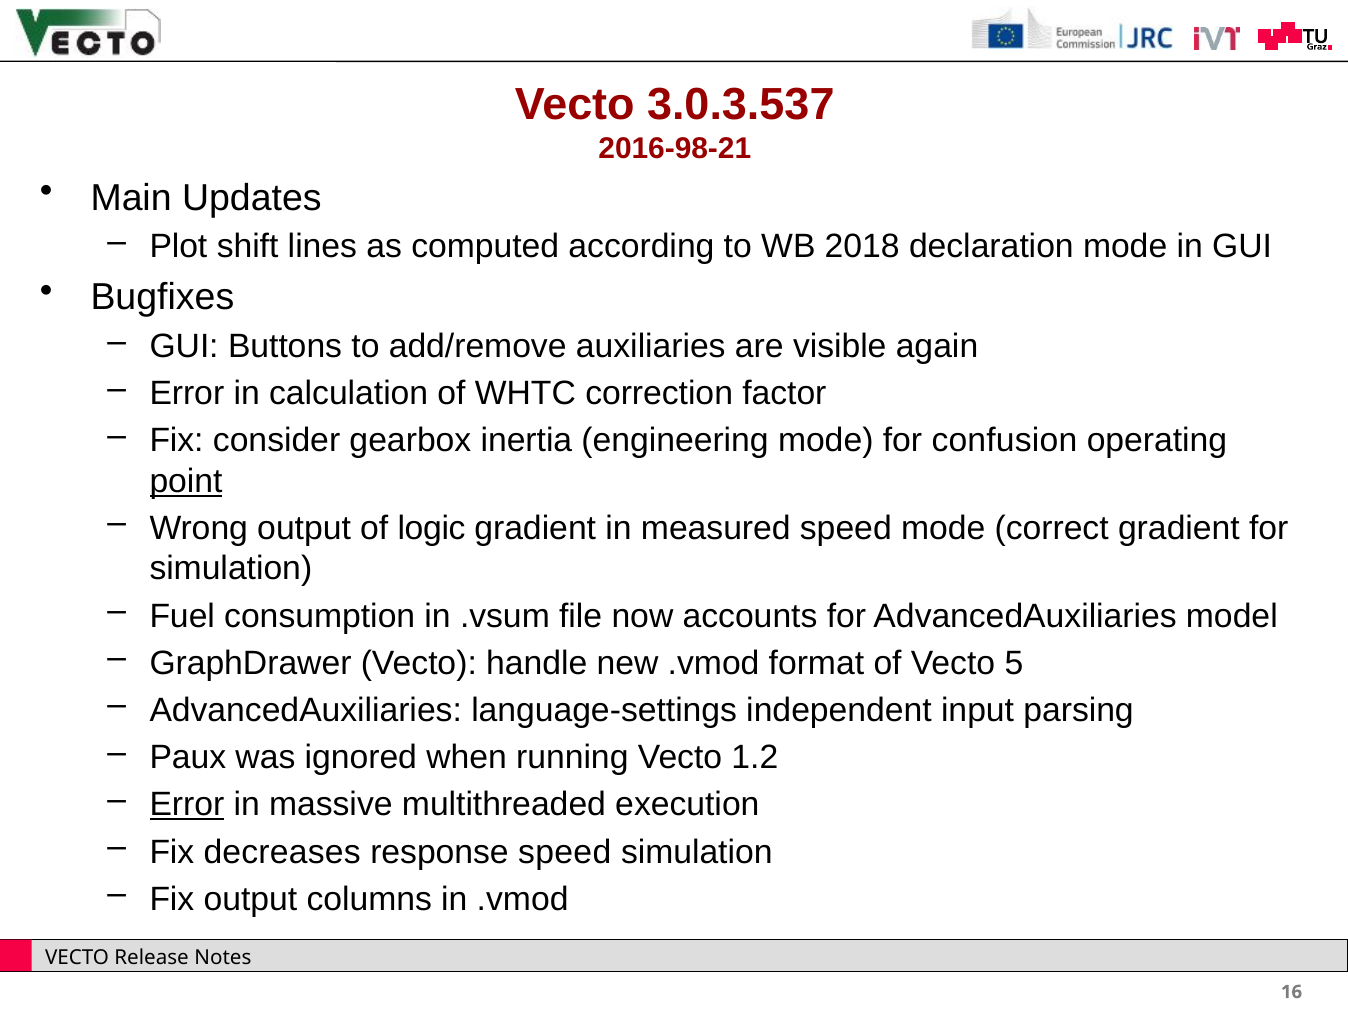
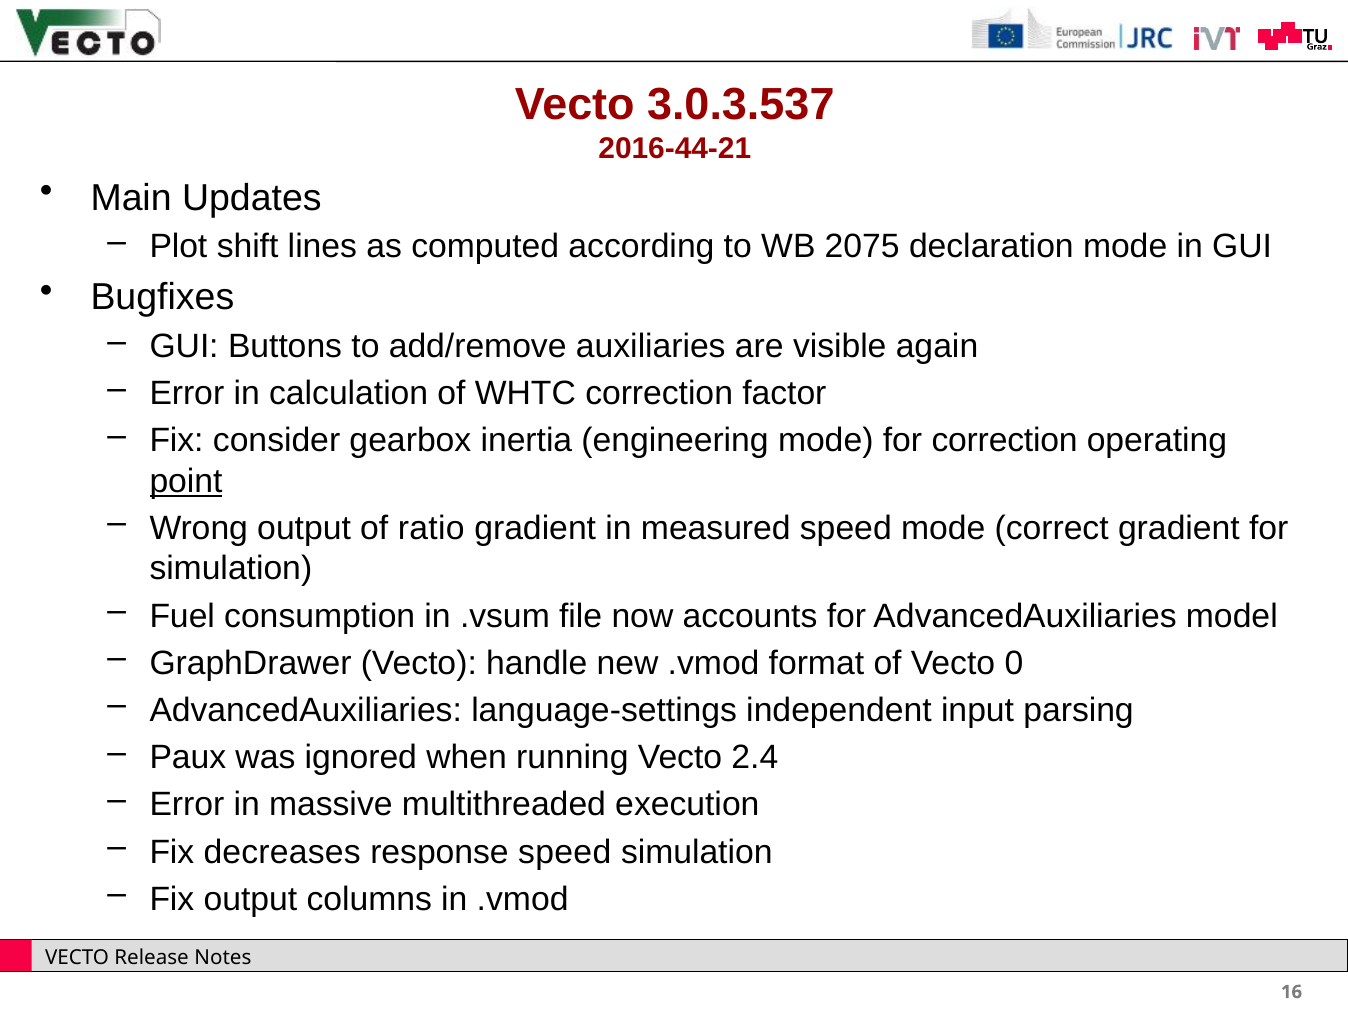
2016-98-21: 2016-98-21 -> 2016-44-21
2018: 2018 -> 2075
for confusion: confusion -> correction
logic: logic -> ratio
5: 5 -> 0
1.2: 1.2 -> 2.4
Error at (187, 805) underline: present -> none
